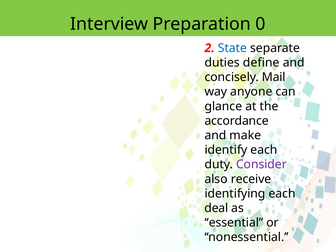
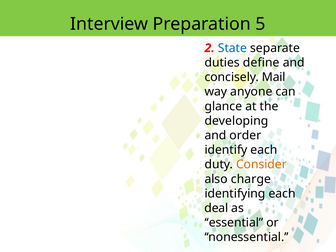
0: 0 -> 5
accordance: accordance -> developing
make: make -> order
Consider colour: purple -> orange
receive: receive -> charge
